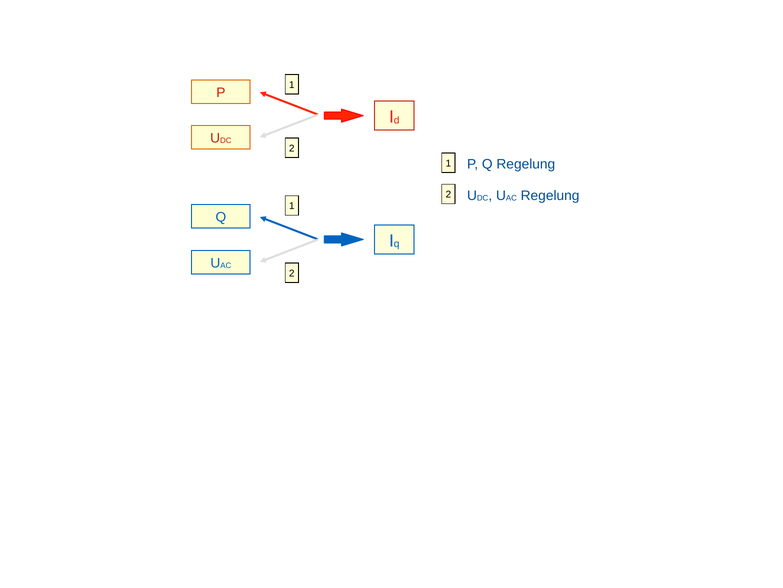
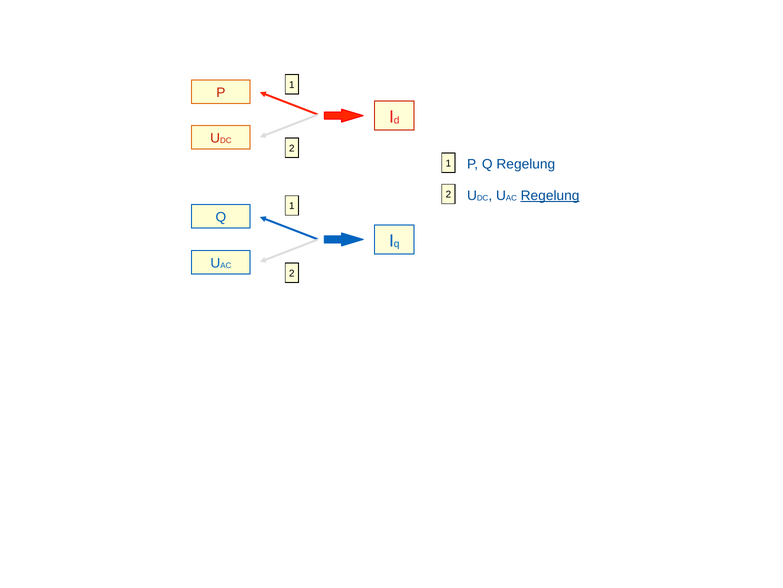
Regelung at (550, 195) underline: none -> present
